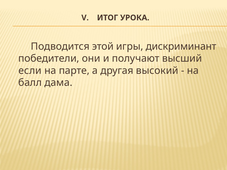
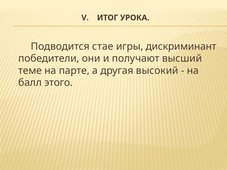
этой: этой -> стае
если: если -> теме
дама: дама -> этого
